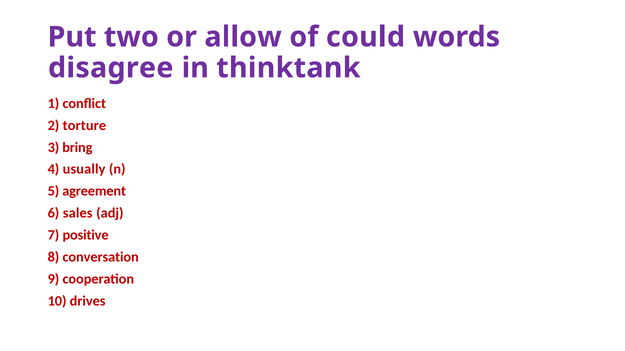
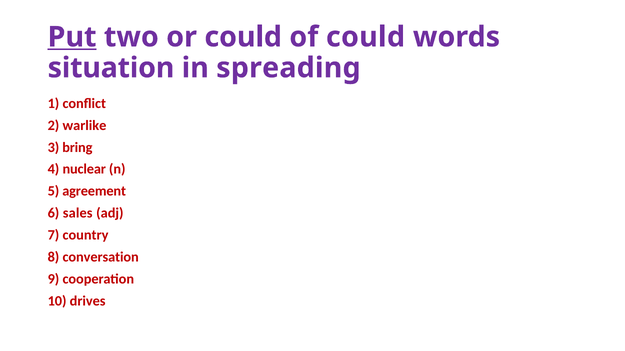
Put underline: none -> present
or allow: allow -> could
disagree: disagree -> situation
thinktank: thinktank -> spreading
torture: torture -> warlike
usually: usually -> nuclear
positive: positive -> country
